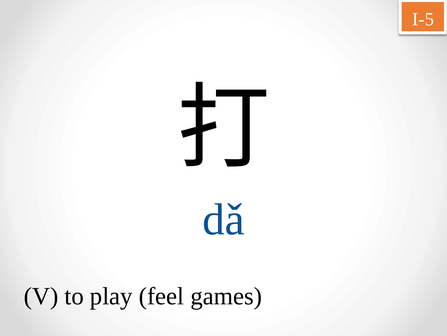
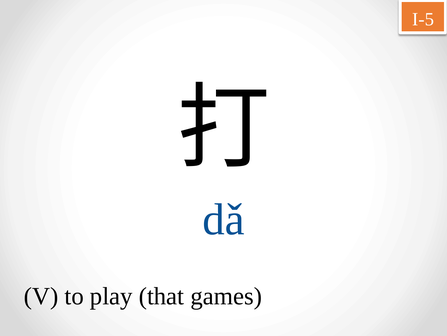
feel: feel -> that
